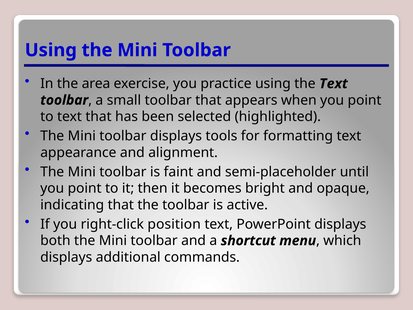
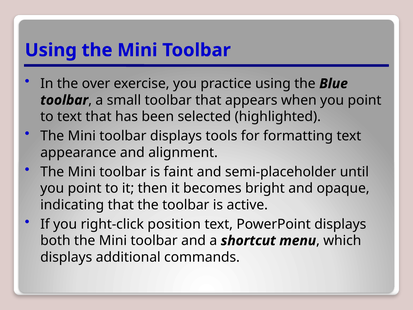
area: area -> over
the Text: Text -> Blue
